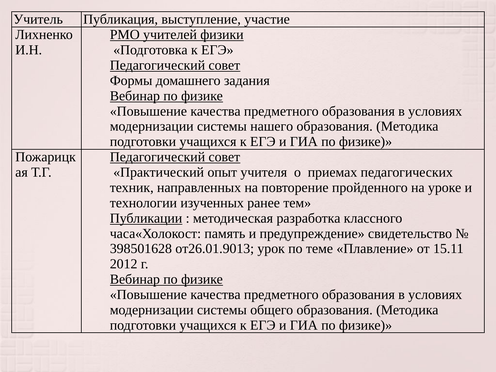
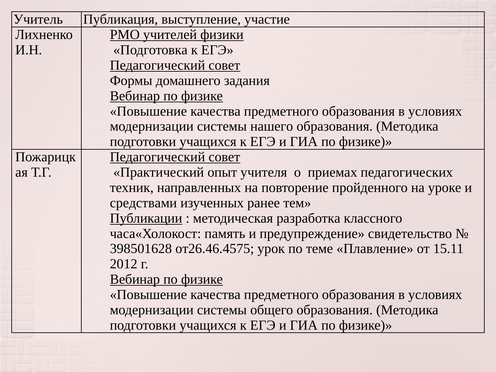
технологии: технологии -> средствами
от26.01.9013: от26.01.9013 -> от26.46.4575
